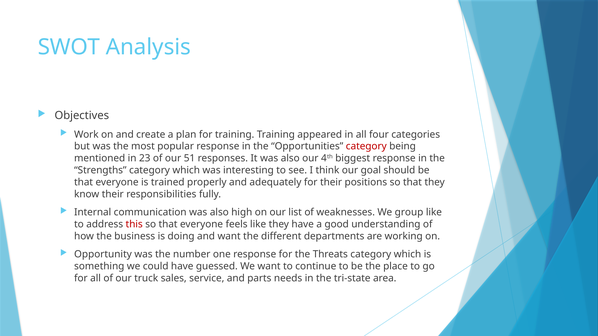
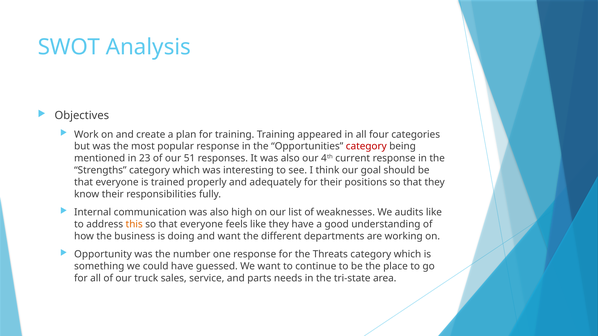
biggest: biggest -> current
group: group -> audits
this colour: red -> orange
